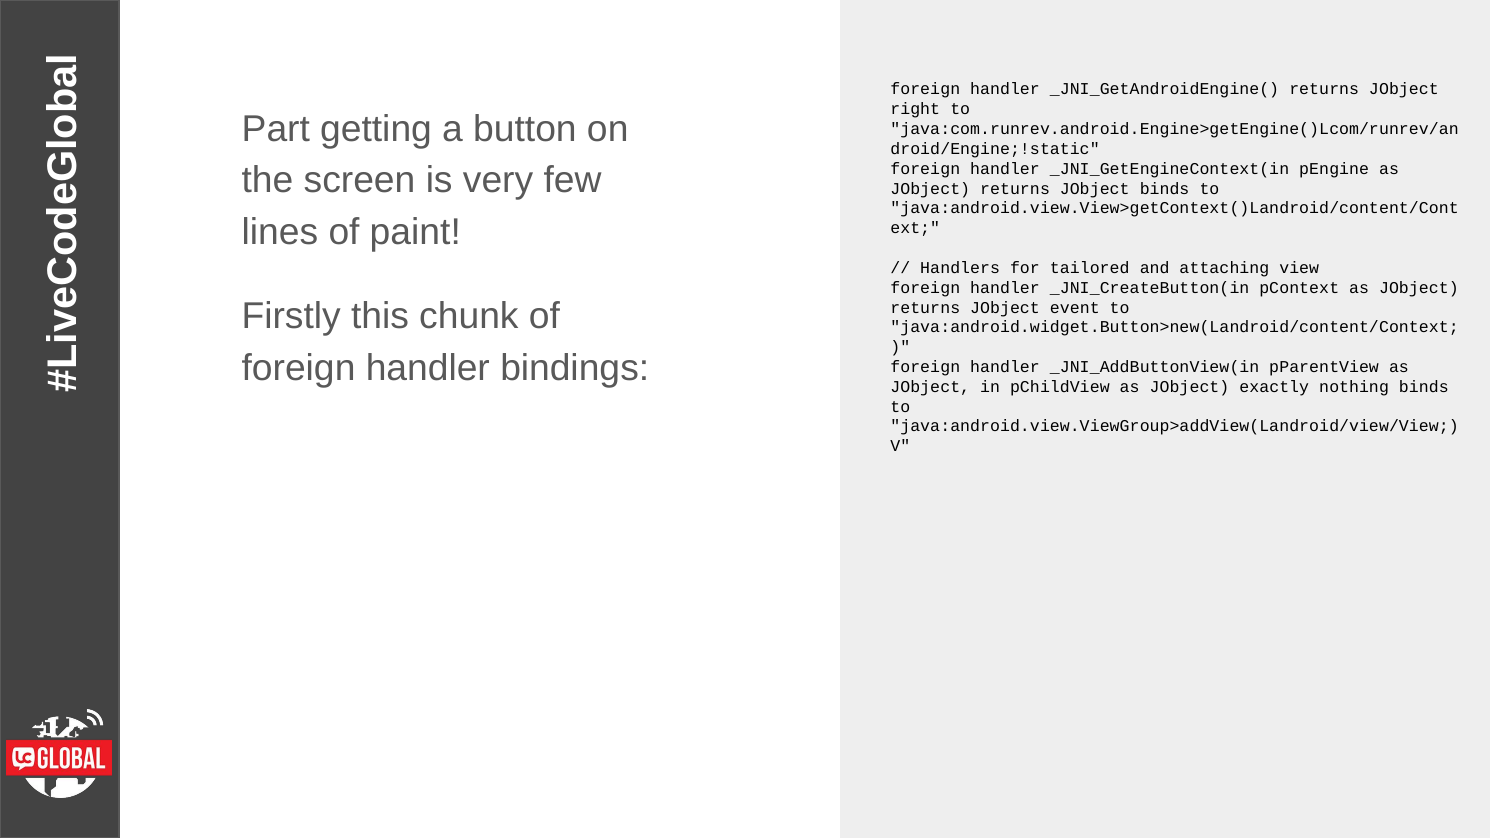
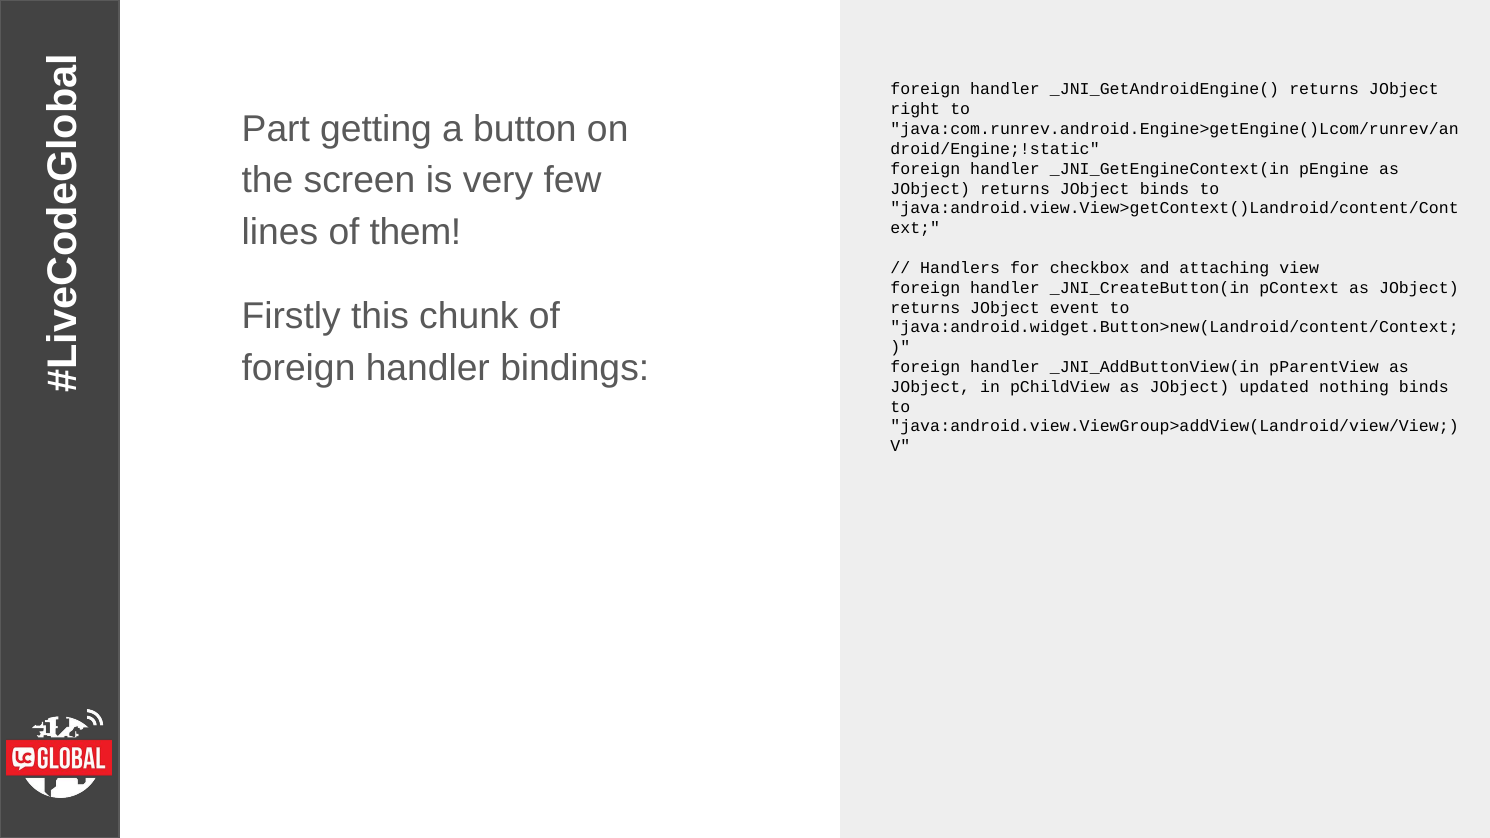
paint: paint -> them
tailored: tailored -> checkbox
exactly: exactly -> updated
